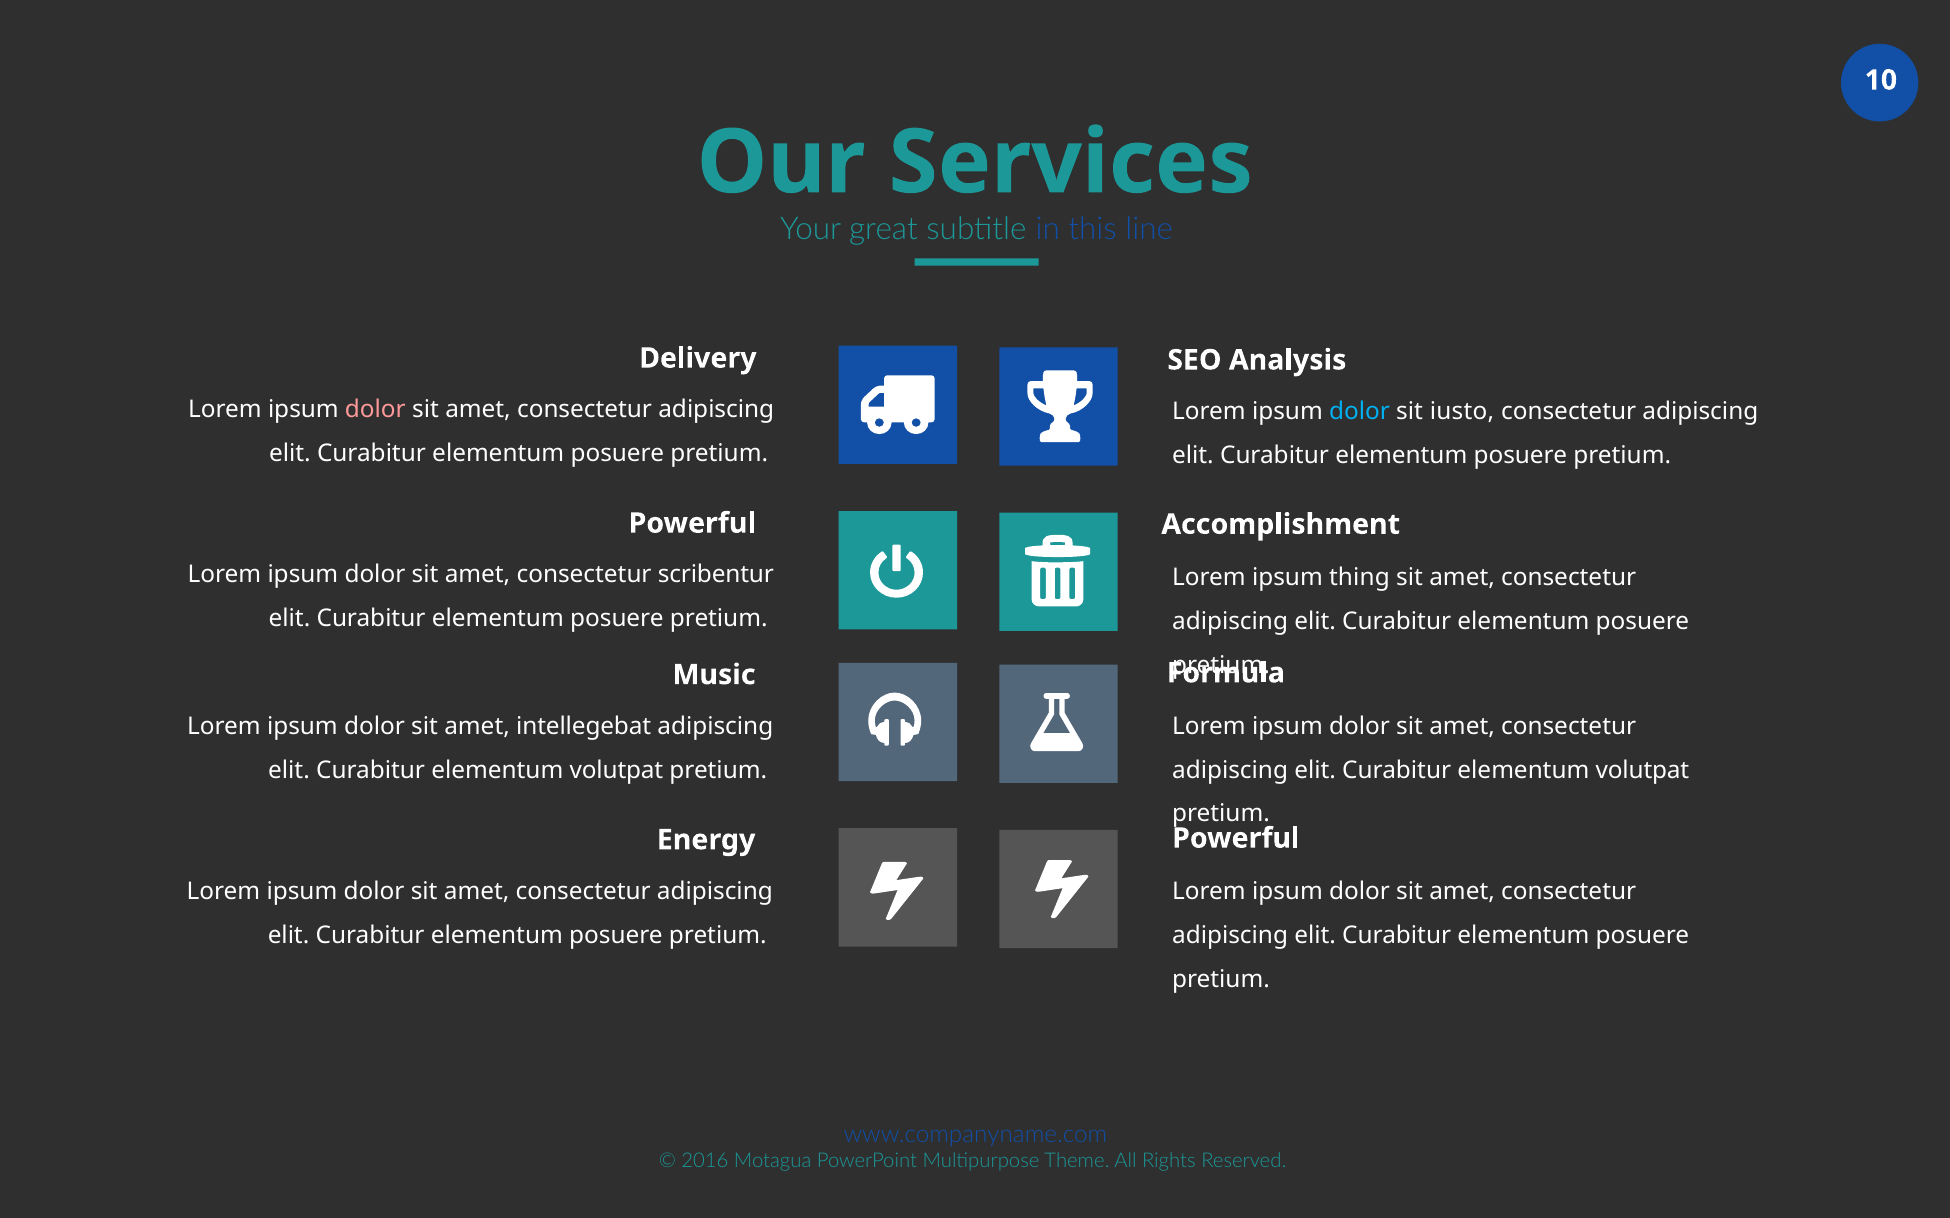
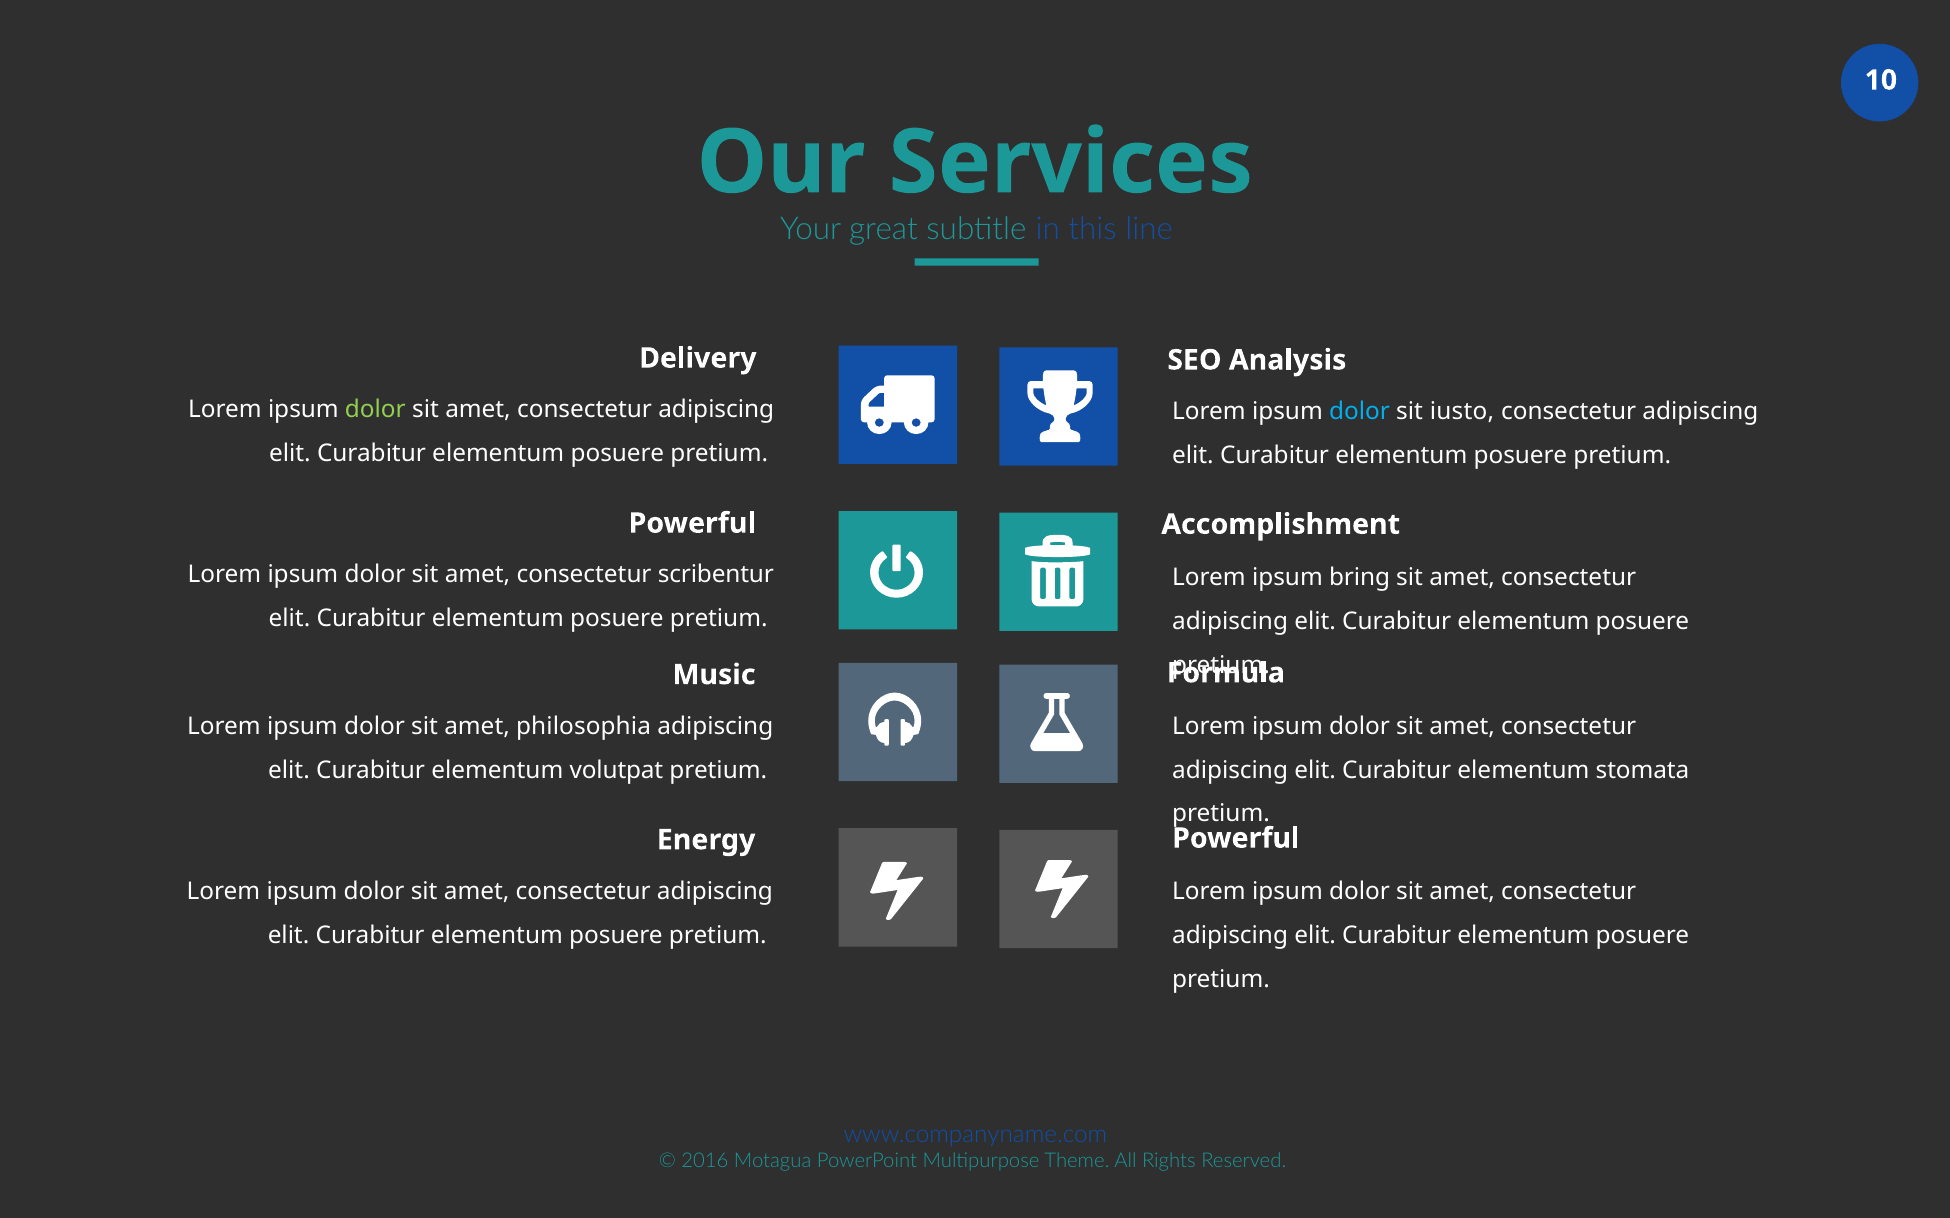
dolor at (375, 410) colour: pink -> light green
thing: thing -> bring
intellegebat: intellegebat -> philosophia
volutpat at (1642, 771): volutpat -> stomata
